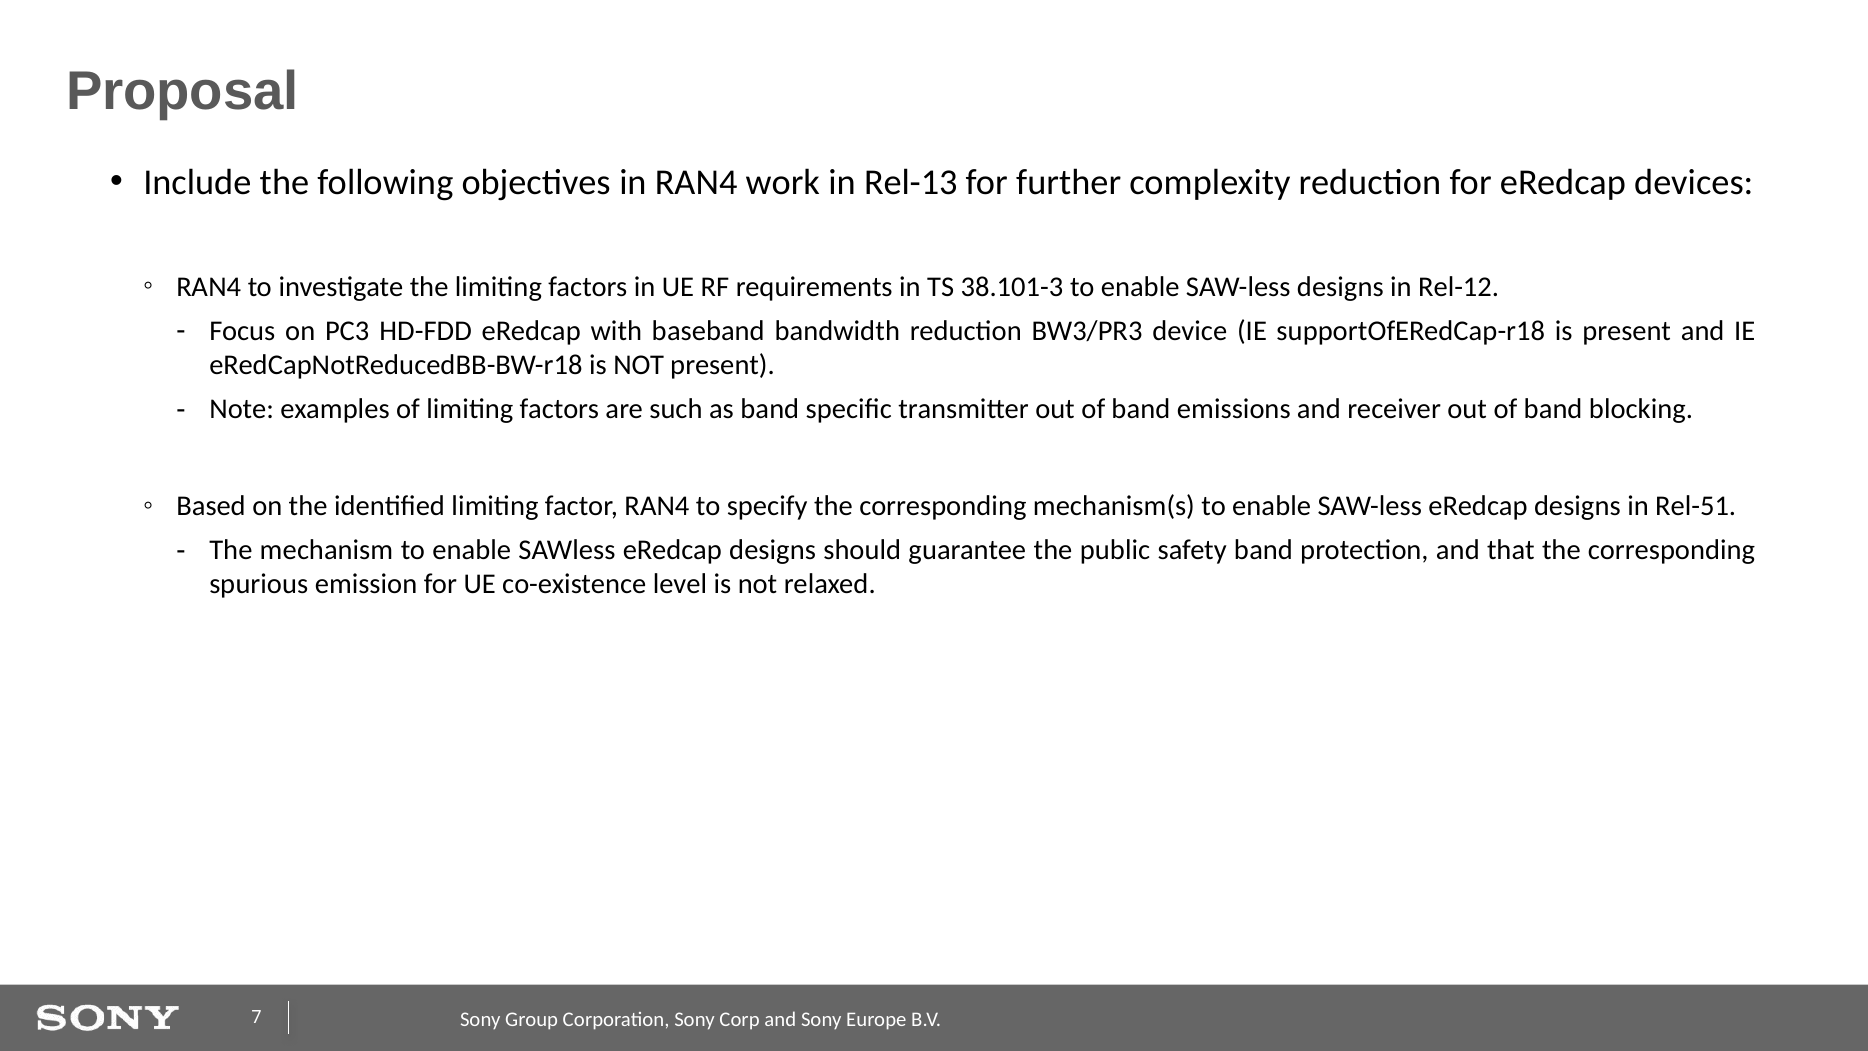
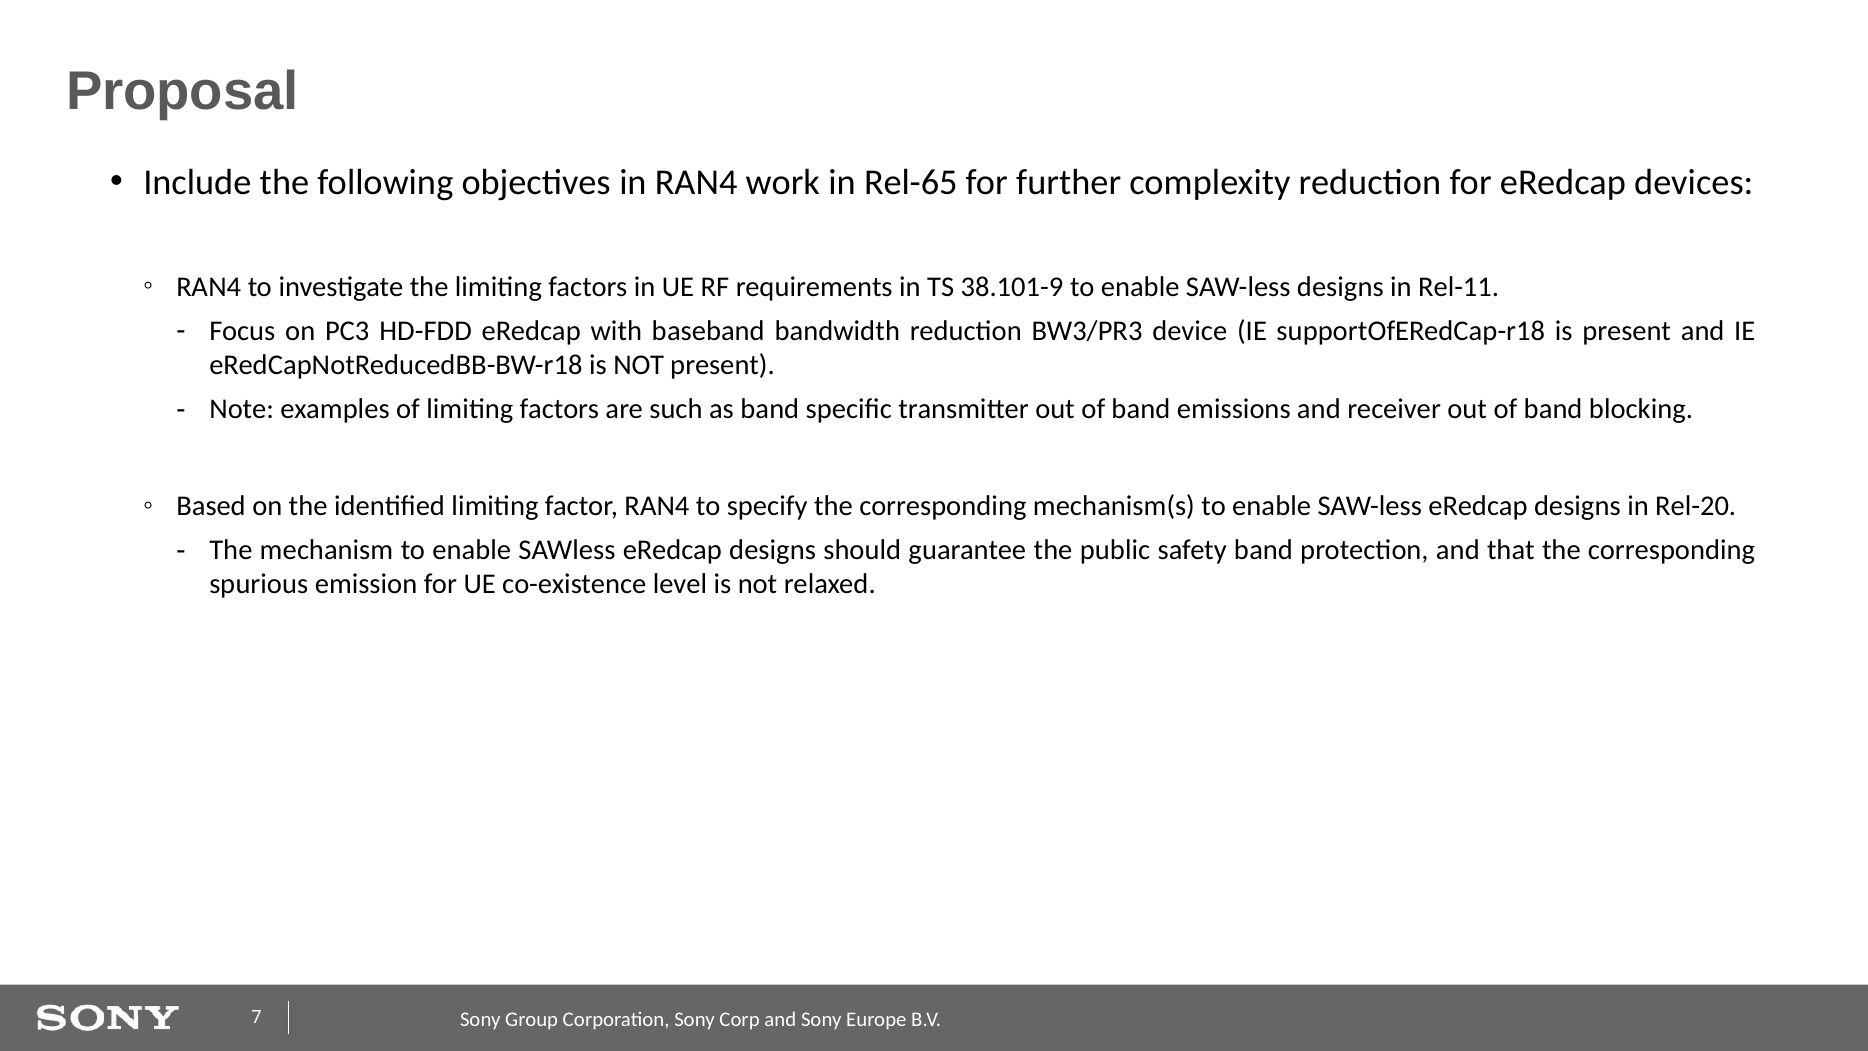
Rel-13: Rel-13 -> Rel-65
38.101-3: 38.101-3 -> 38.101-9
Rel-12: Rel-12 -> Rel-11
Rel-51: Rel-51 -> Rel-20
